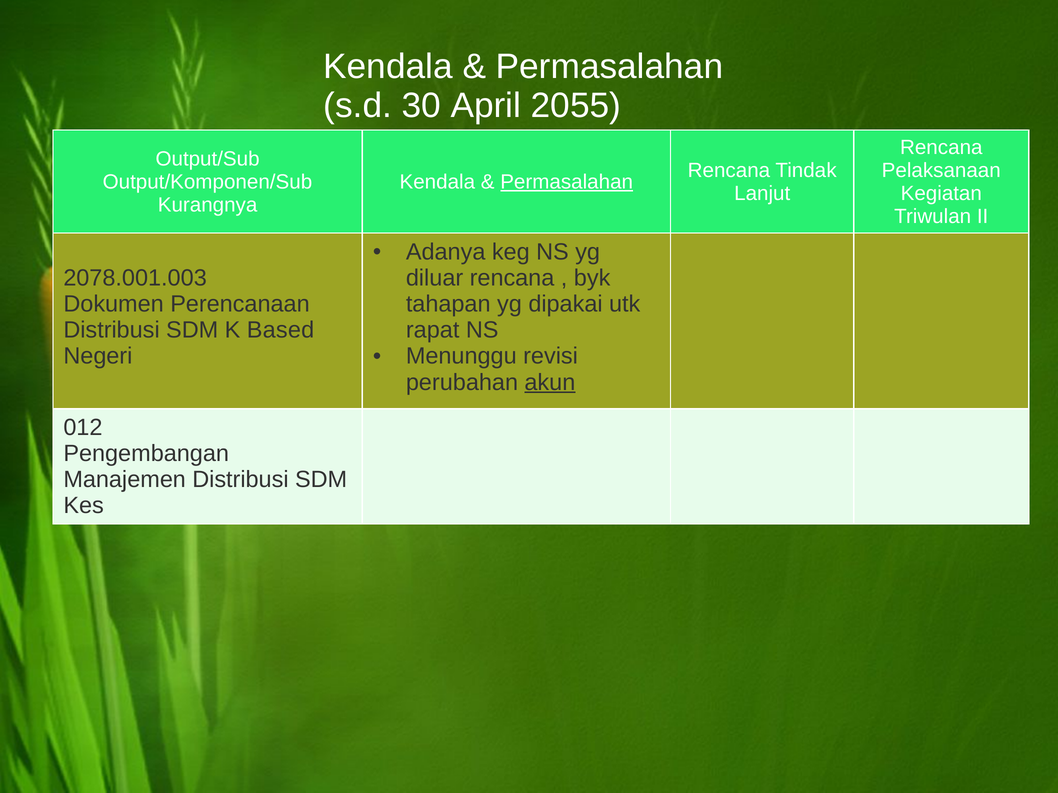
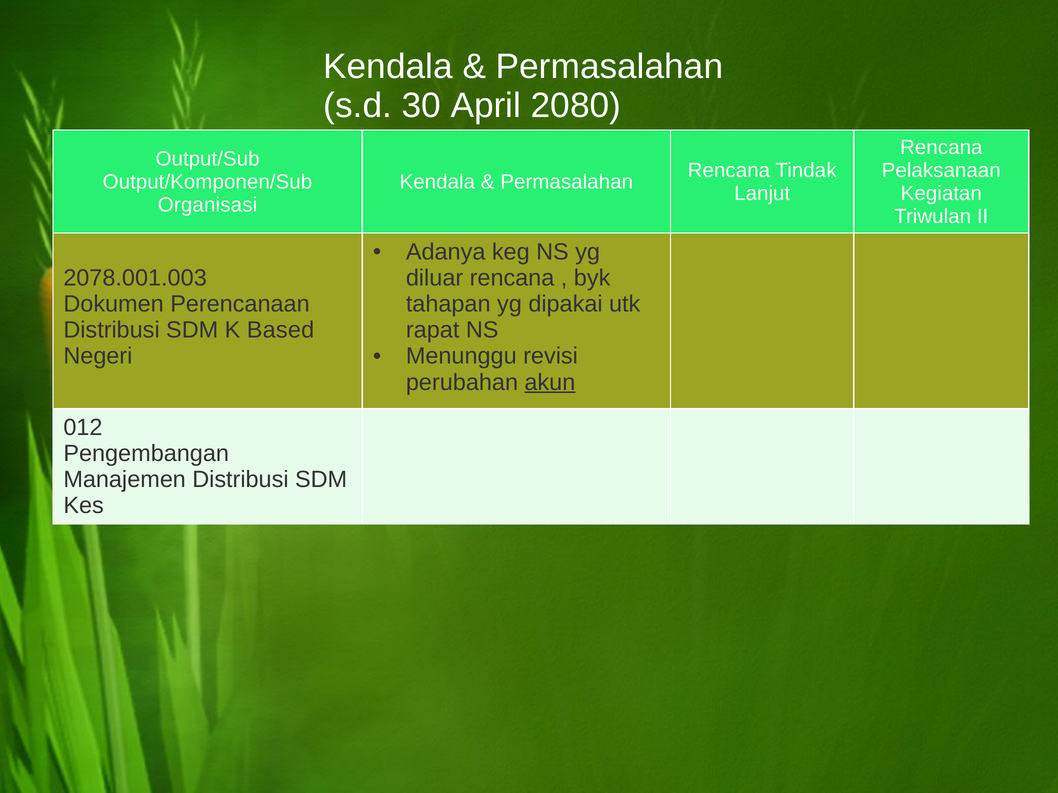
2055: 2055 -> 2080
Permasalahan at (567, 182) underline: present -> none
Kurangnya: Kurangnya -> Organisasi
